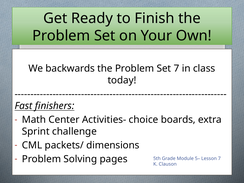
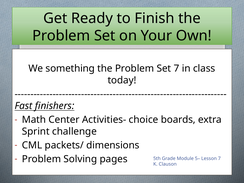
backwards: backwards -> something
